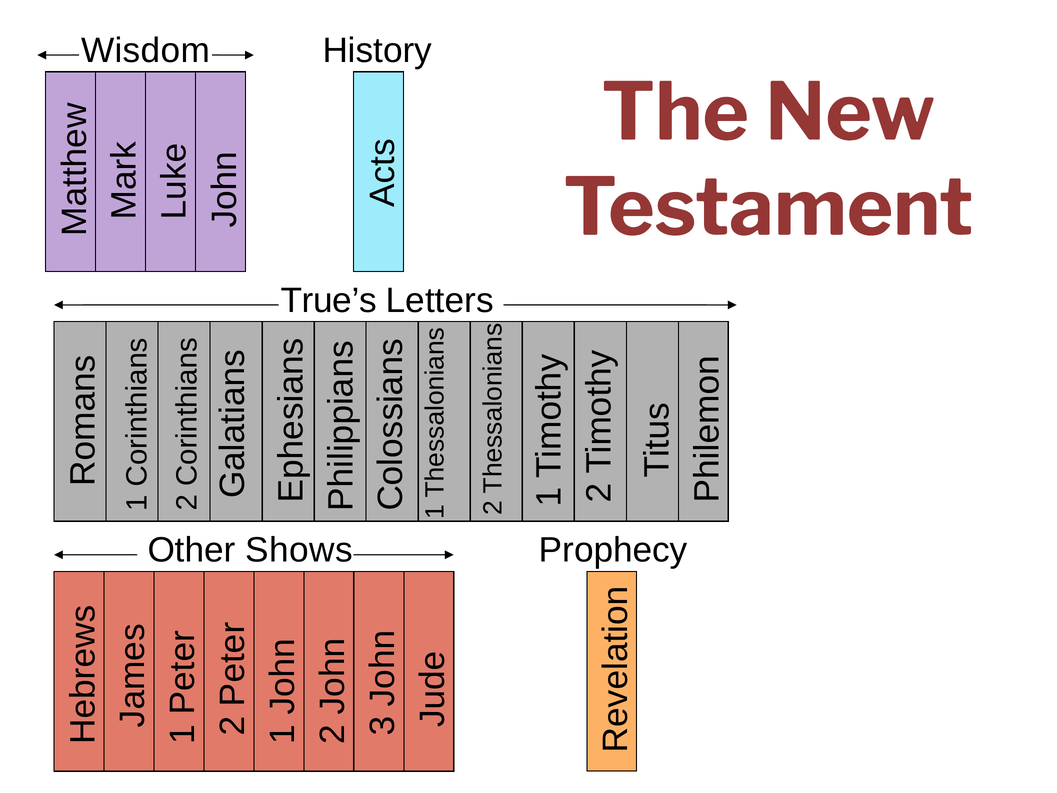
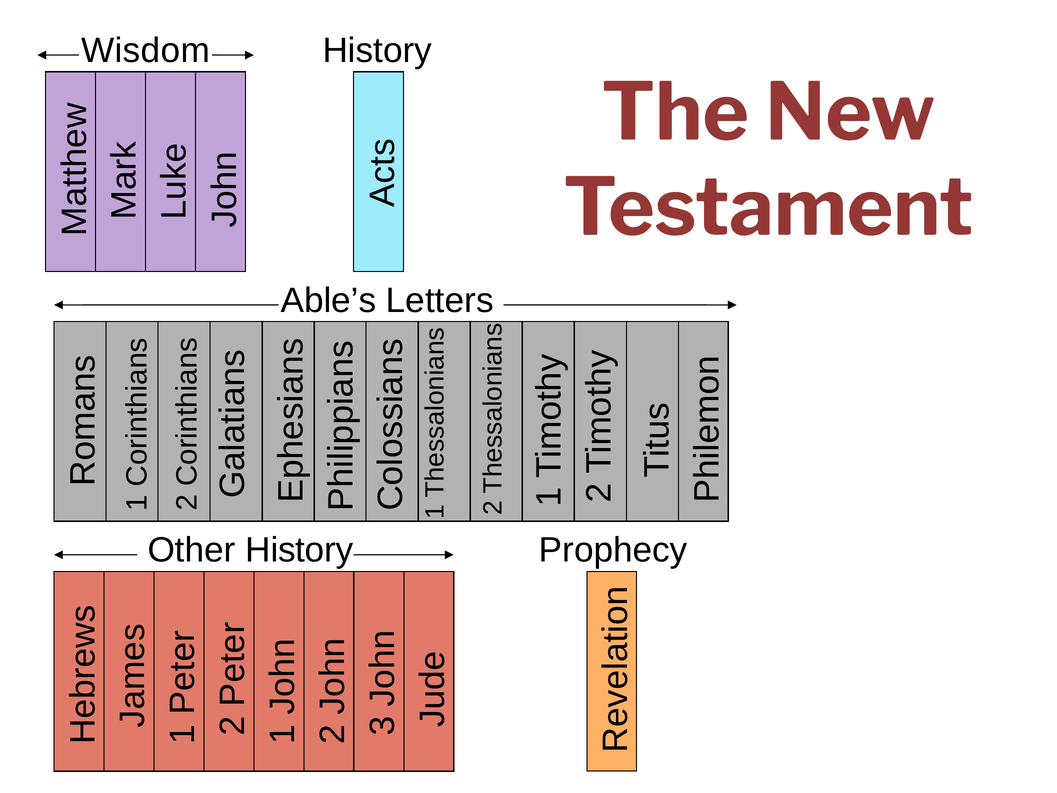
True’s: True’s -> Able’s
Other Shows: Shows -> History
